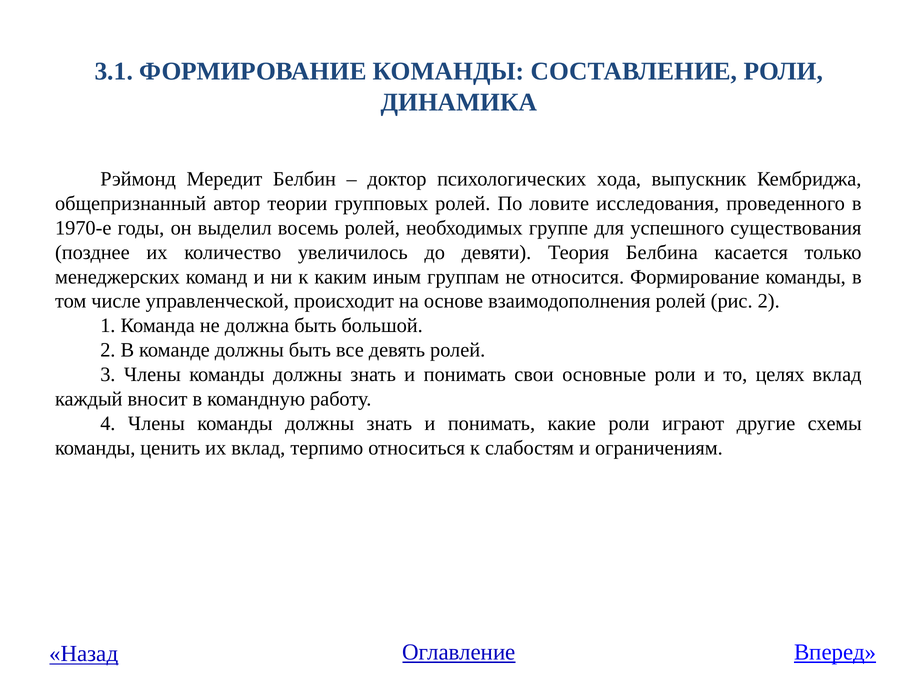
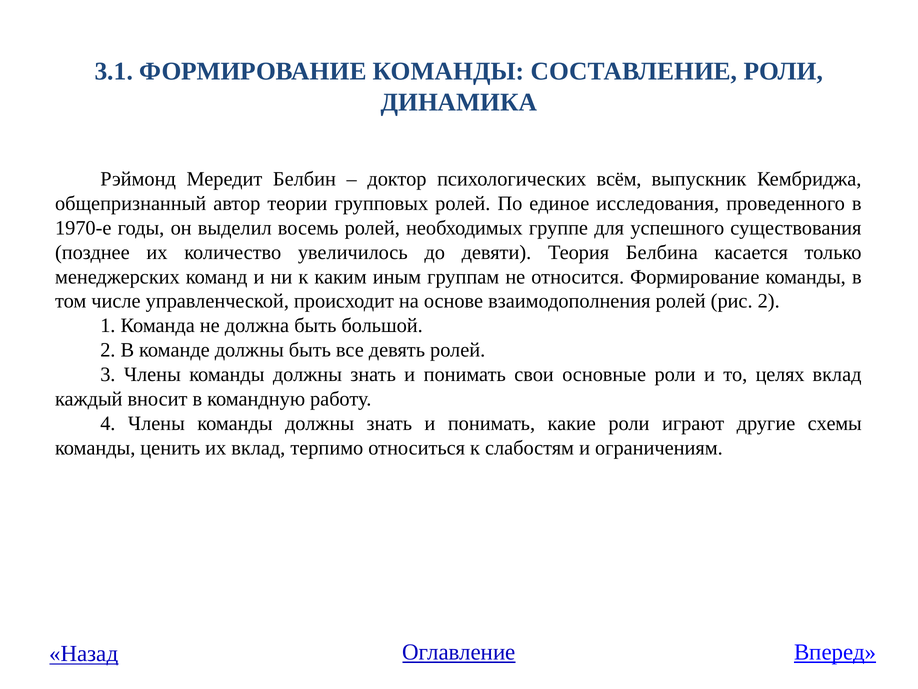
хода: хода -> всём
ловите: ловите -> единое
